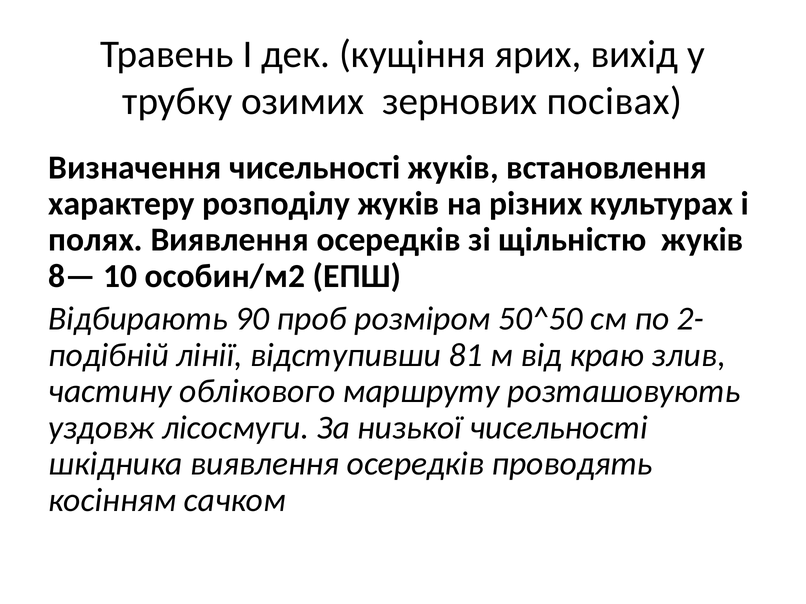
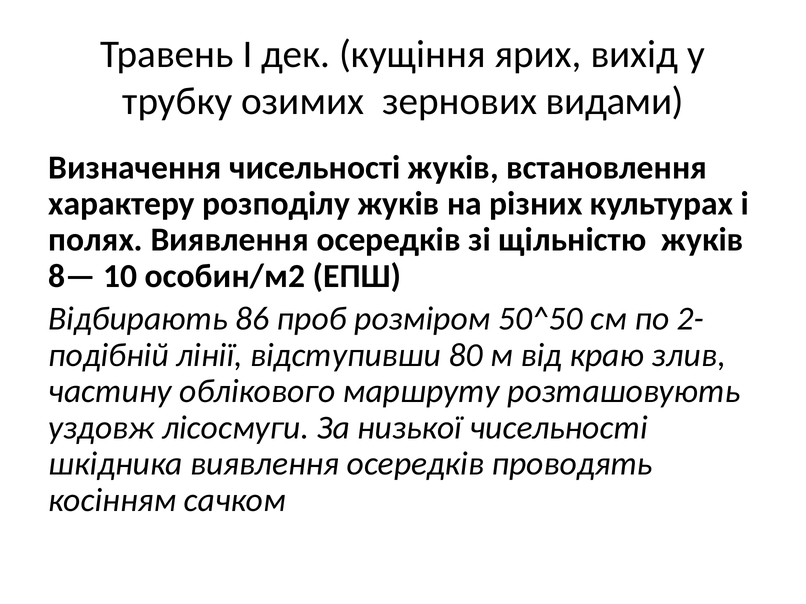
посівах: посівах -> видами
90: 90 -> 86
81: 81 -> 80
